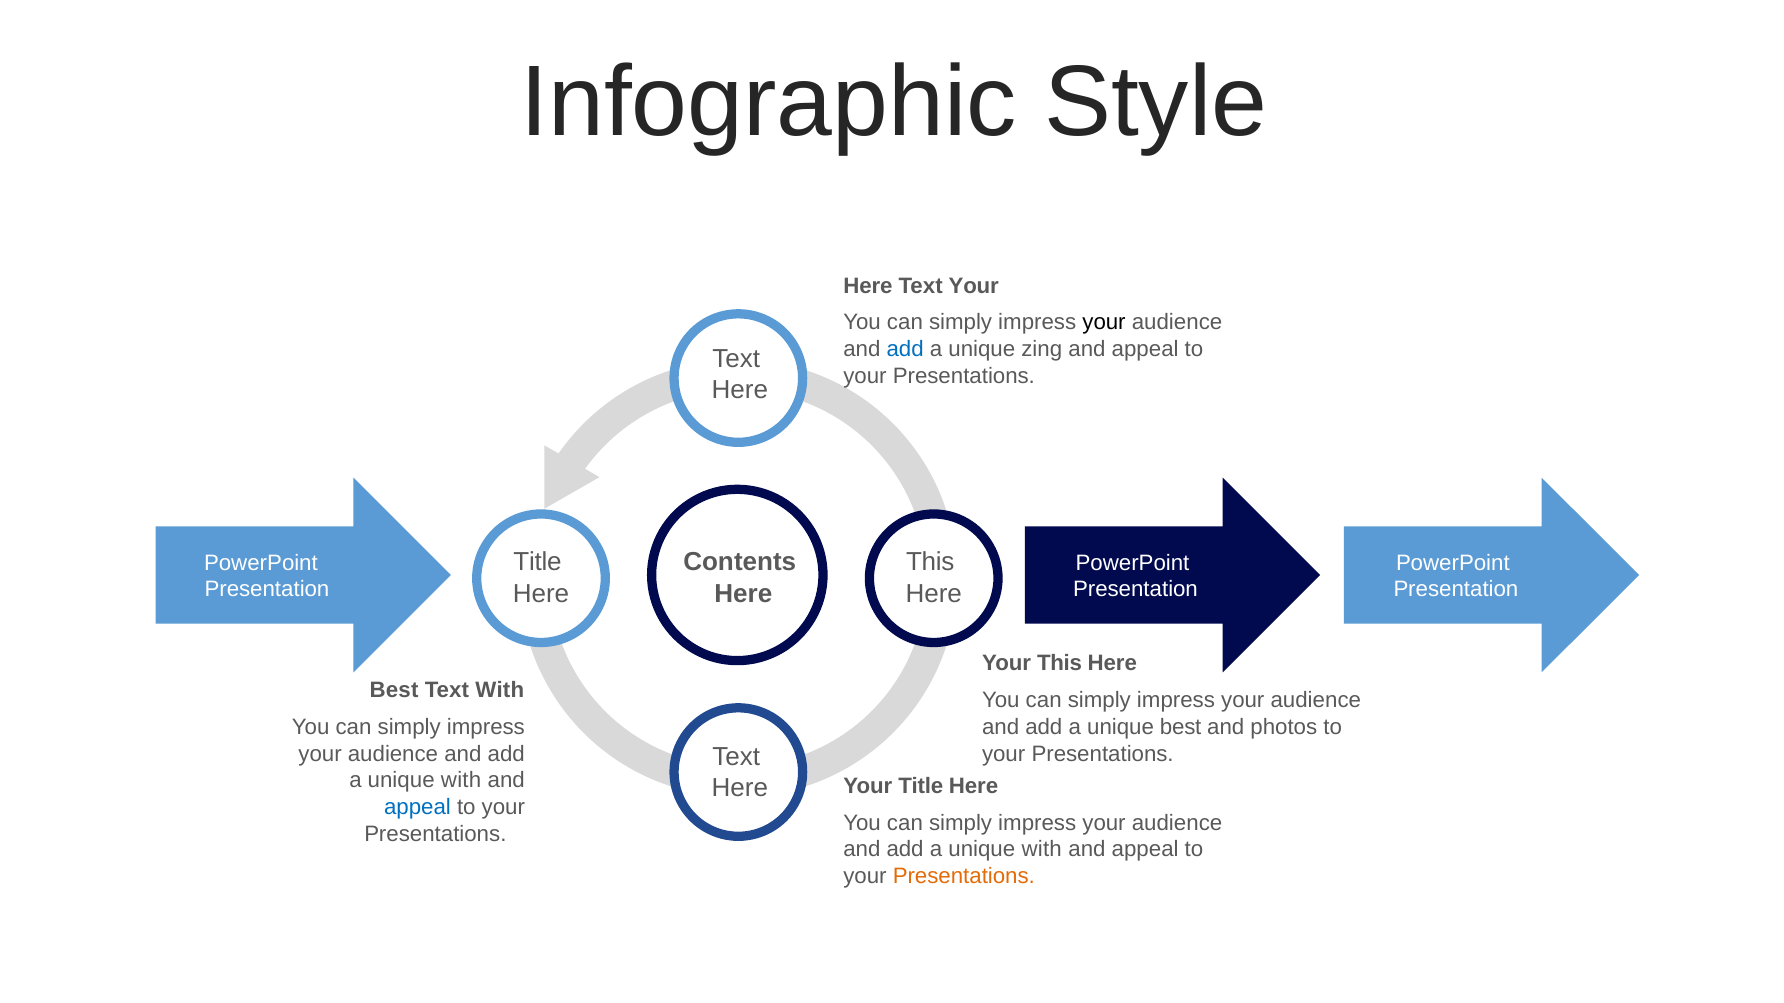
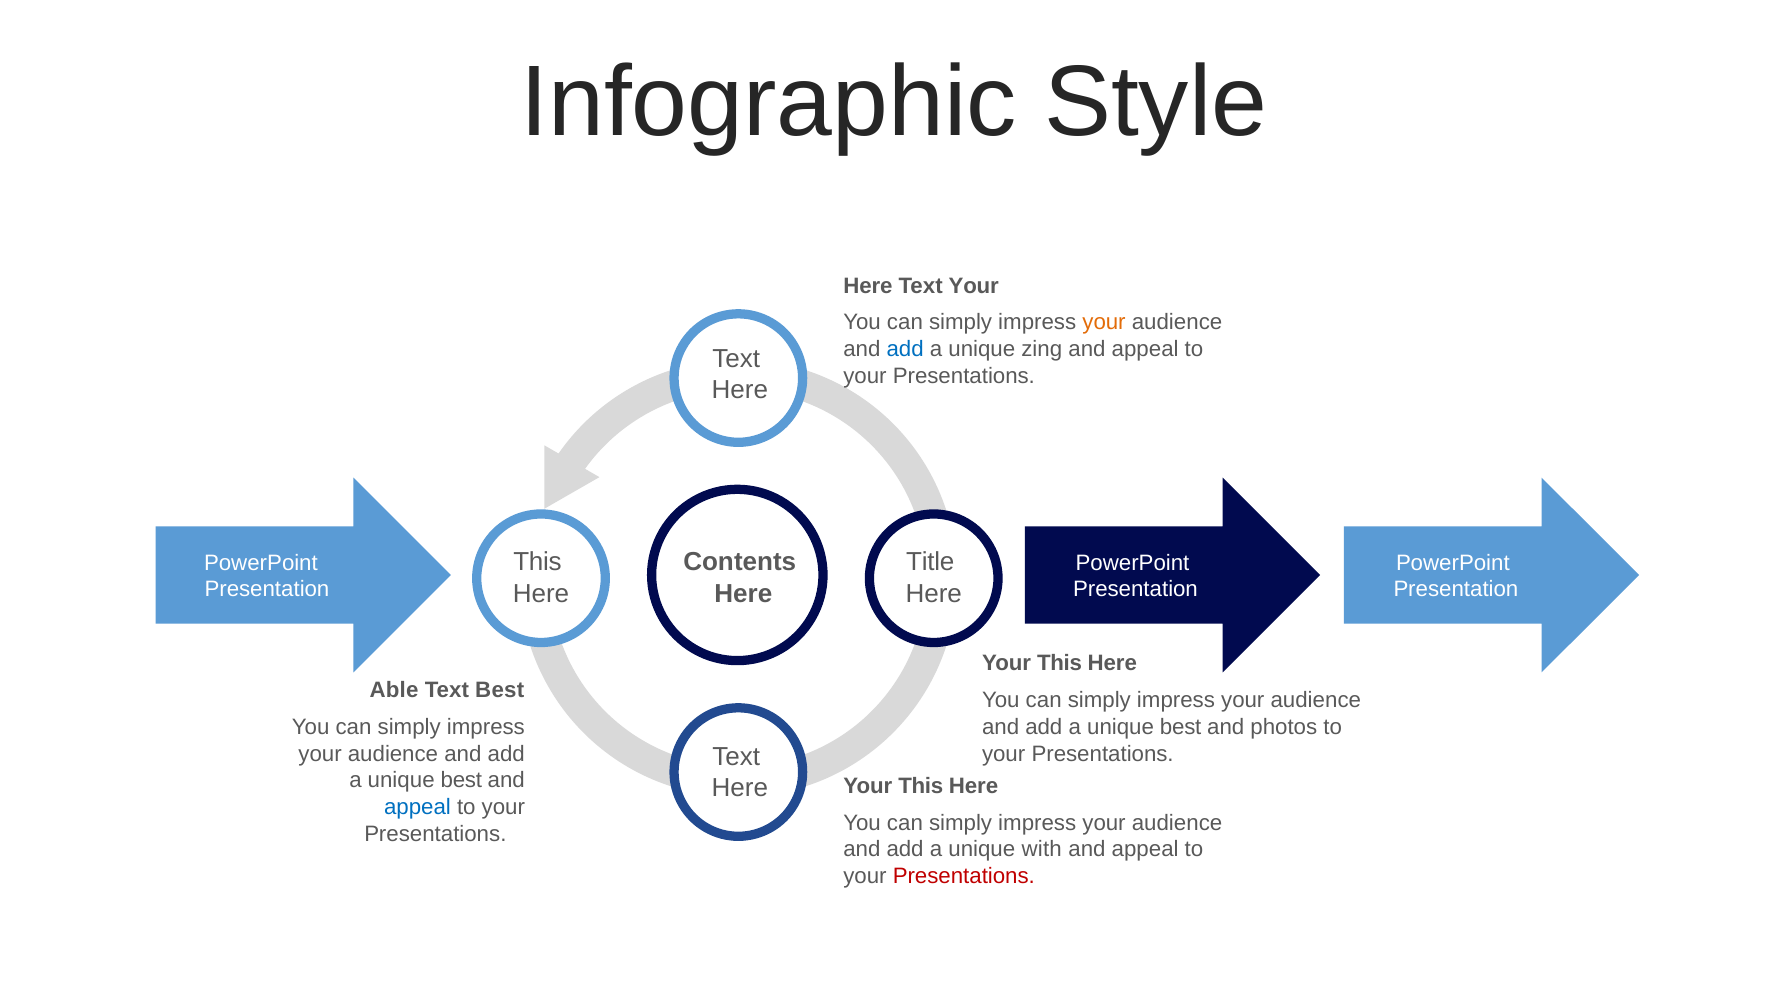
your at (1104, 323) colour: black -> orange
Title at (537, 563): Title -> This
This at (930, 563): This -> Title
Best at (394, 691): Best -> Able
Text With: With -> Best
with at (461, 781): with -> best
Title at (921, 786): Title -> This
Presentations at (964, 877) colour: orange -> red
